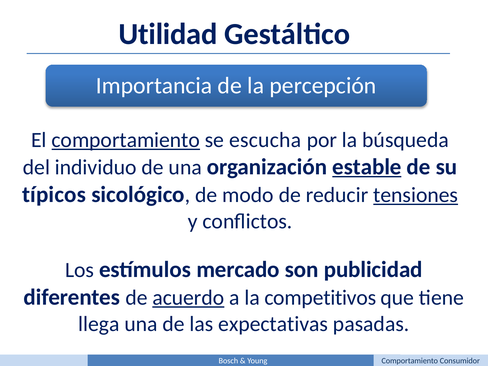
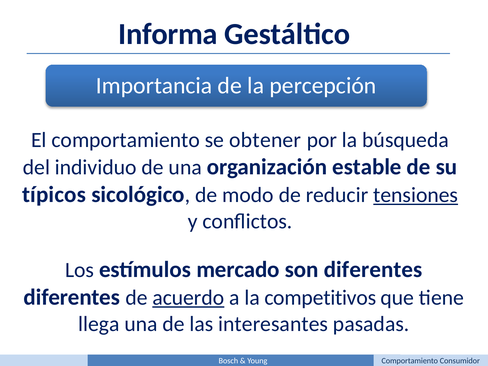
Utilidad: Utilidad -> Informa
comportamiento at (126, 140) underline: present -> none
escucha: escucha -> obtener
estable underline: present -> none
son publicidad: publicidad -> diferentes
expectativas: expectativas -> interesantes
